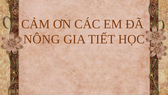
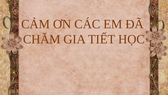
NÔNG: NÔNG -> CHĂM
